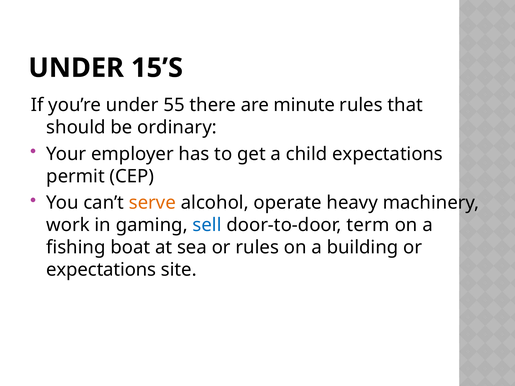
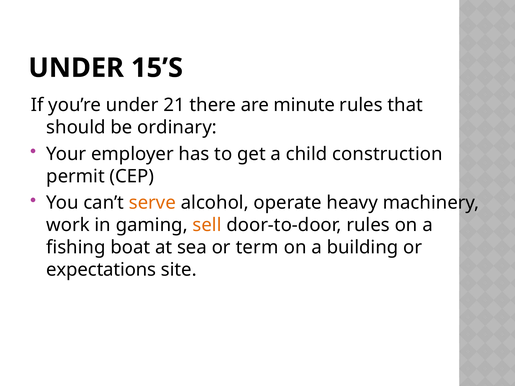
55: 55 -> 21
child expectations: expectations -> construction
sell colour: blue -> orange
door-to-door term: term -> rules
or rules: rules -> term
